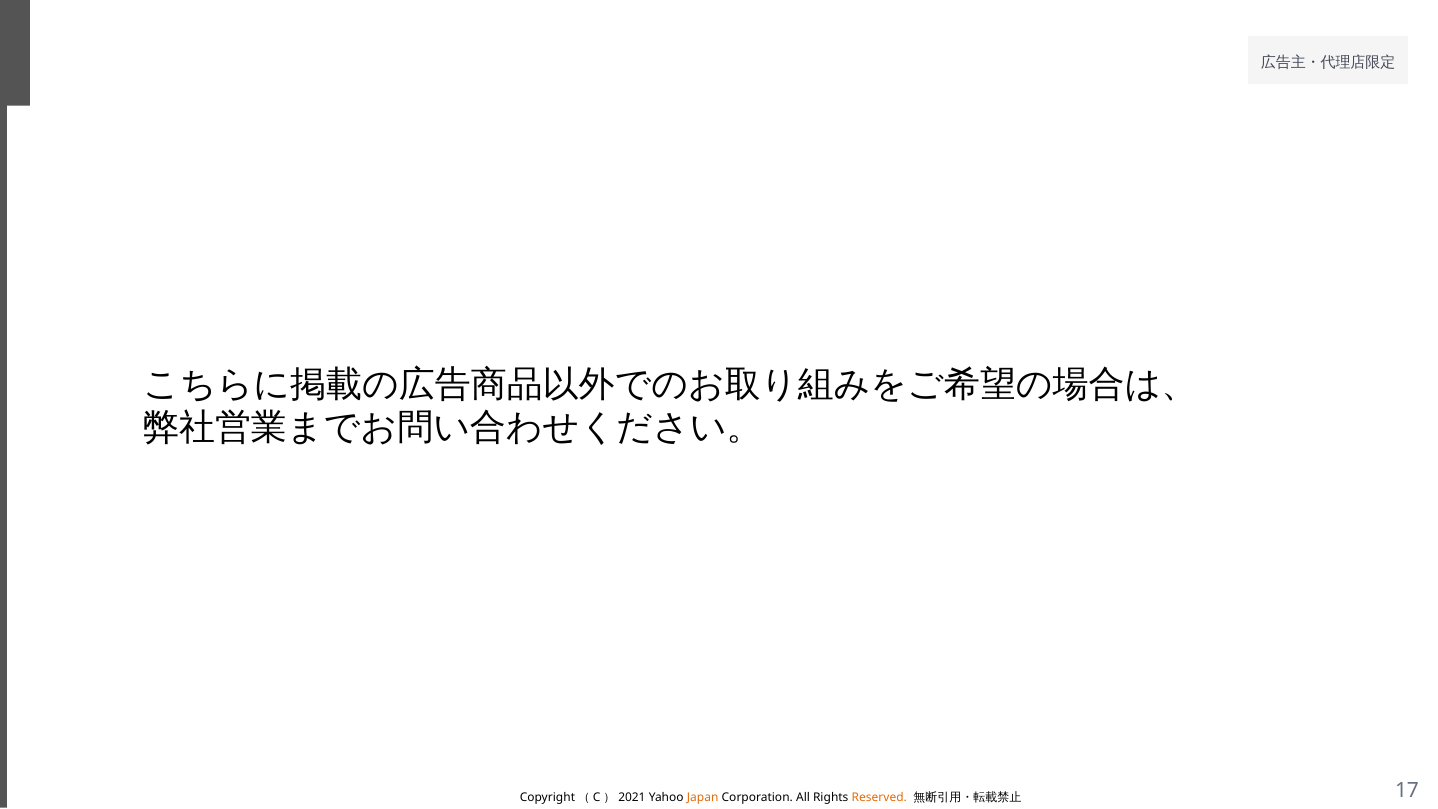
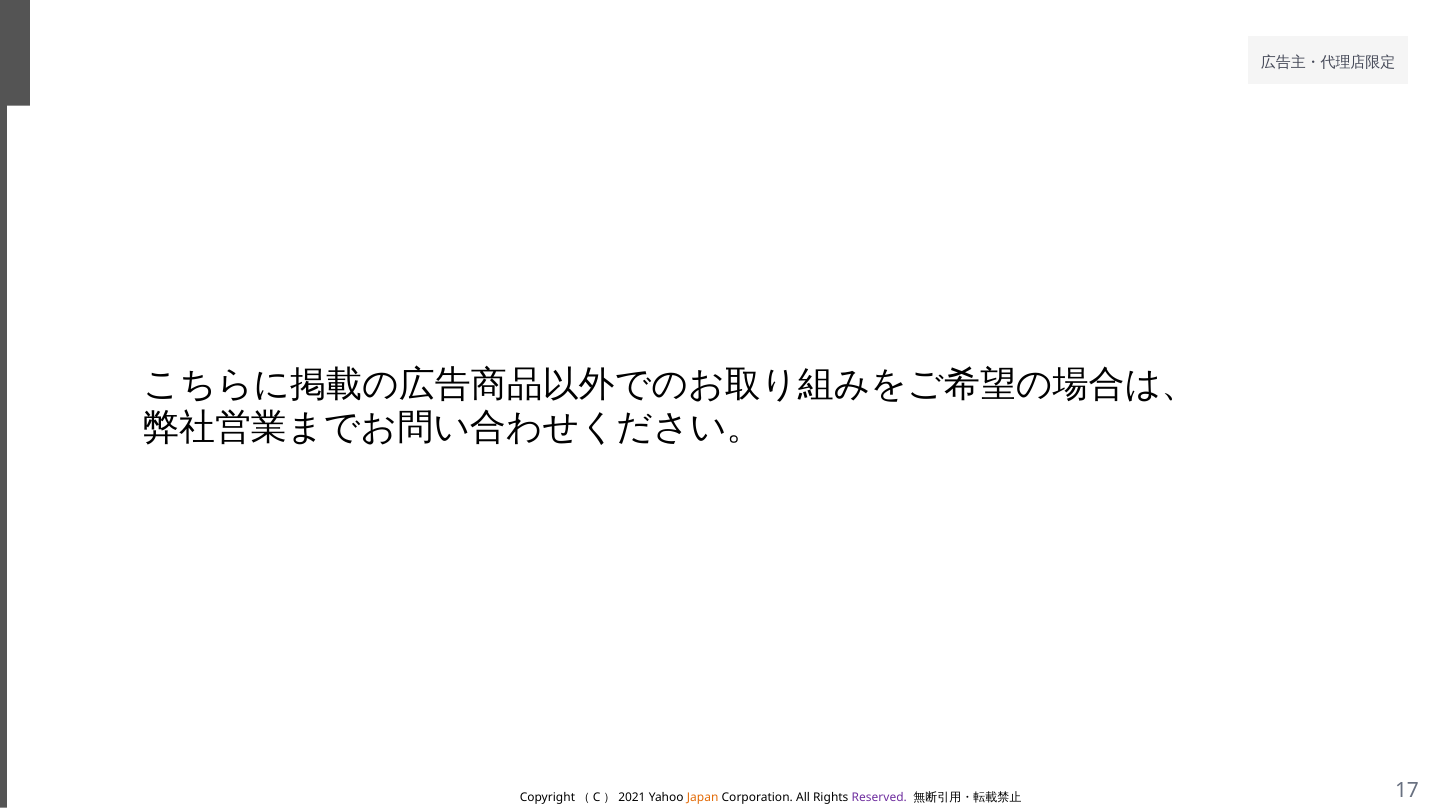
Reserved colour: orange -> purple
